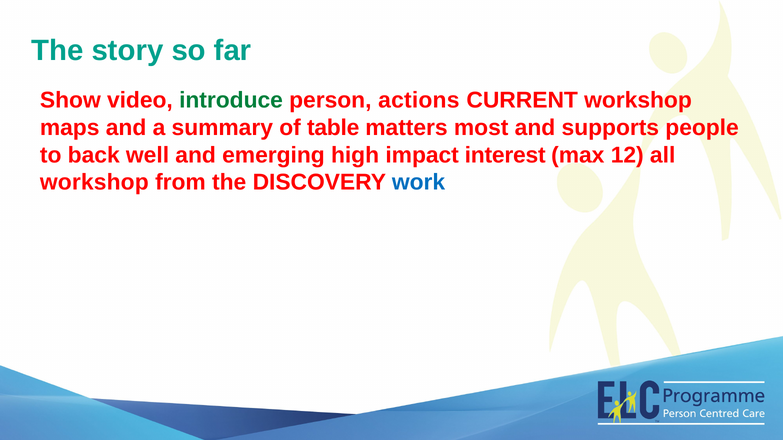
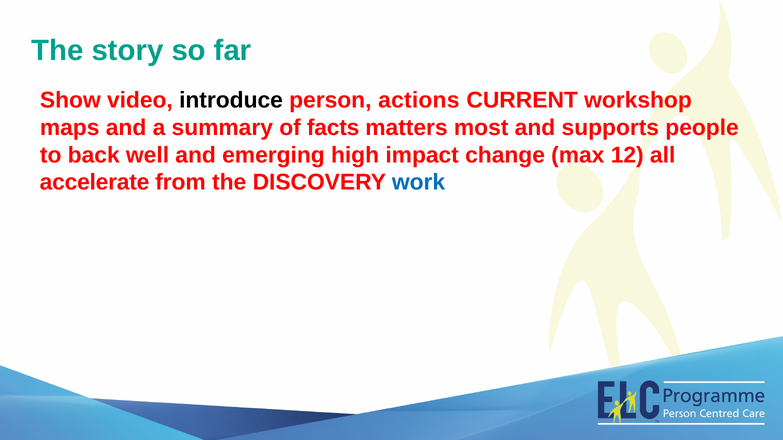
introduce colour: green -> black
table: table -> facts
interest: interest -> change
workshop at (94, 183): workshop -> accelerate
